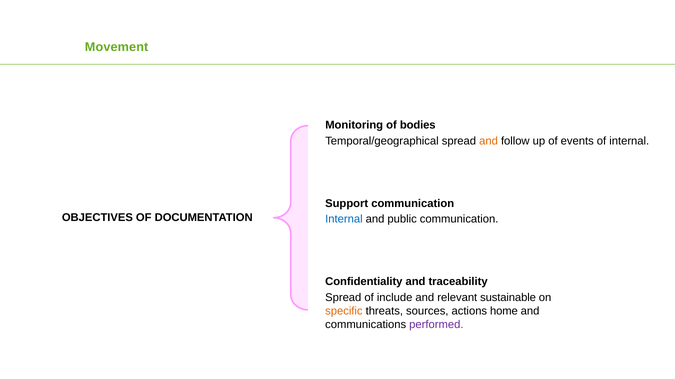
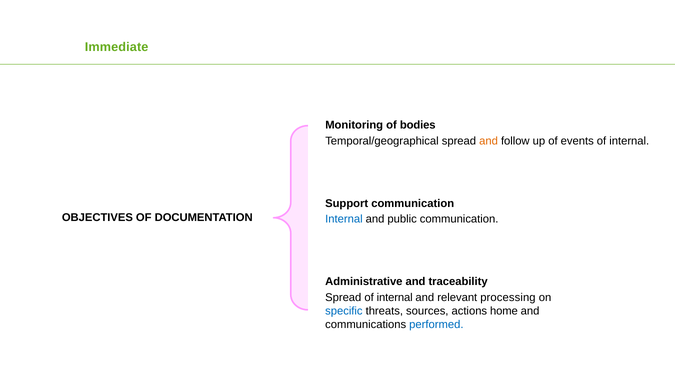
Movement: Movement -> Immediate
Confidentiality: Confidentiality -> Administrative
include at (395, 298): include -> internal
sustainable: sustainable -> processing
specific colour: orange -> blue
performed colour: purple -> blue
